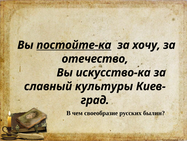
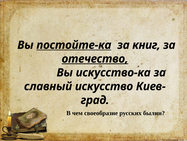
хочу: хочу -> книг
отечество underline: none -> present
культуры: культуры -> искусство
